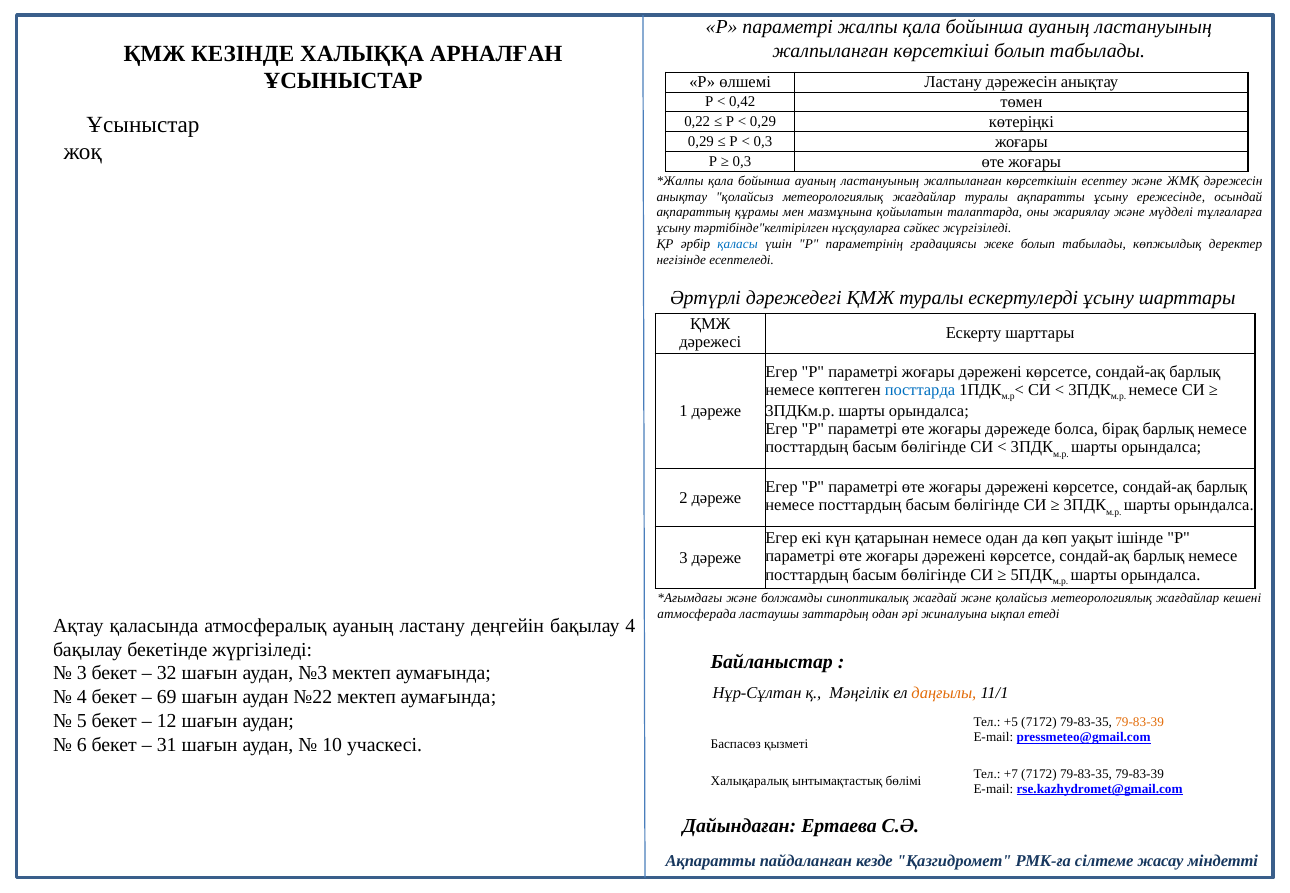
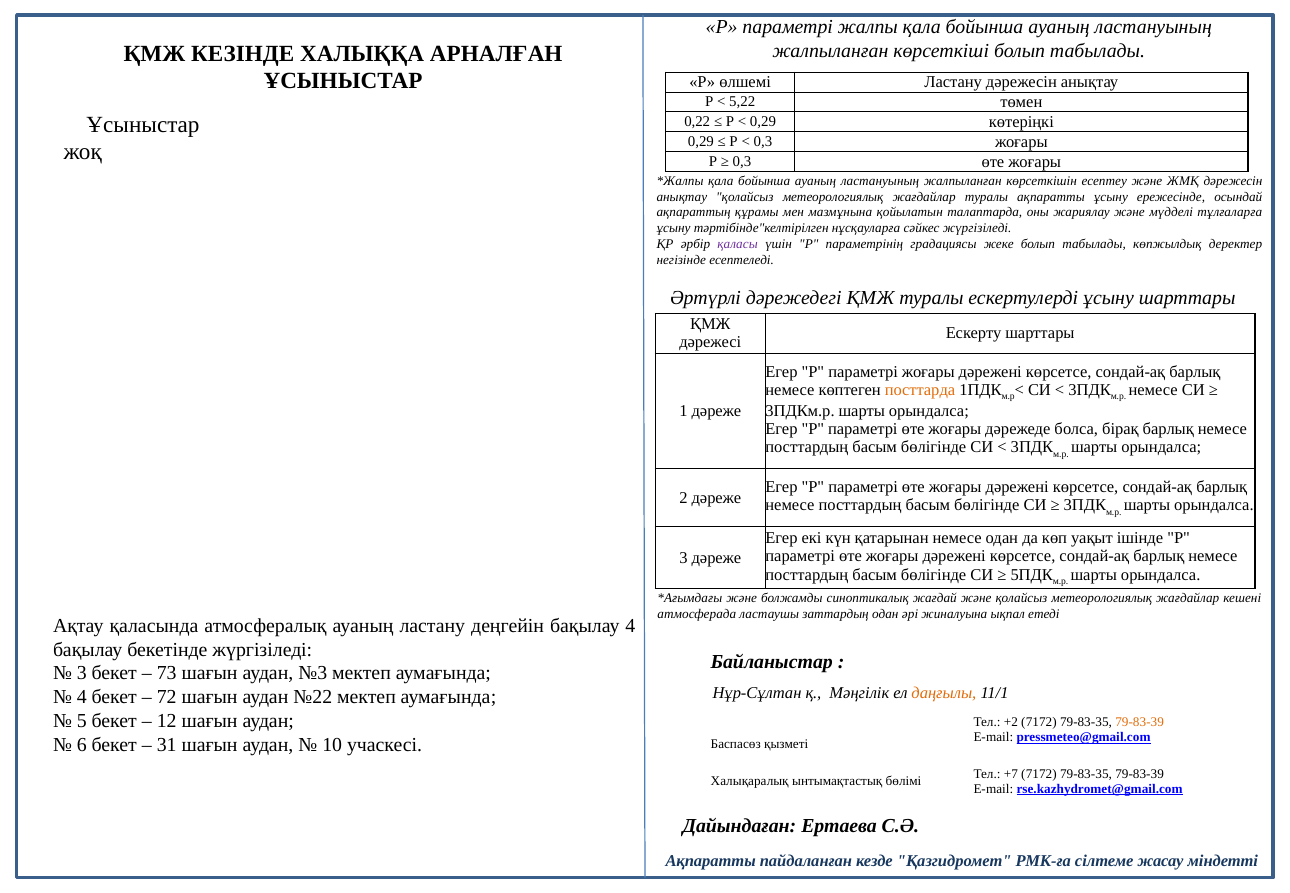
0,42: 0,42 -> 5,22
қаласы colour: blue -> purple
посттарда colour: blue -> orange
32: 32 -> 73
69: 69 -> 72
+5: +5 -> +2
